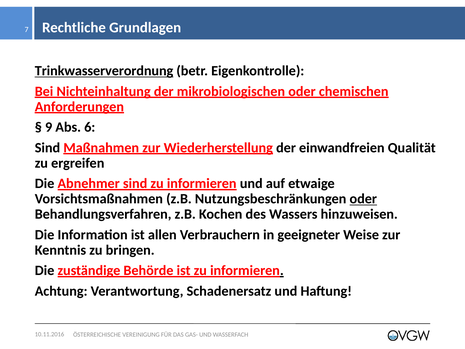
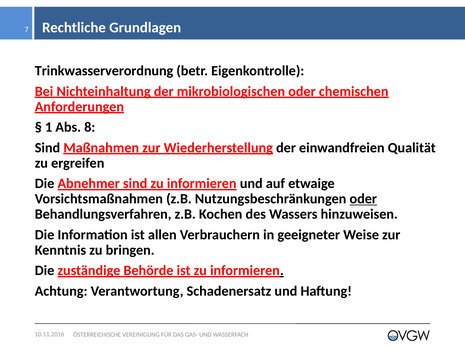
Trinkwasserverordnung underline: present -> none
9: 9 -> 1
6: 6 -> 8
